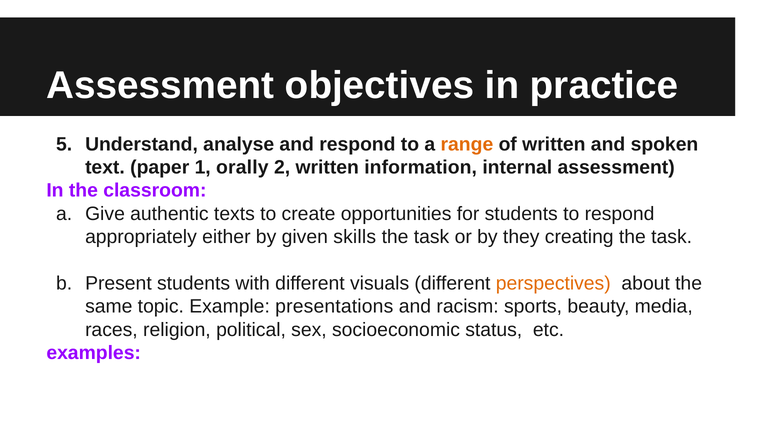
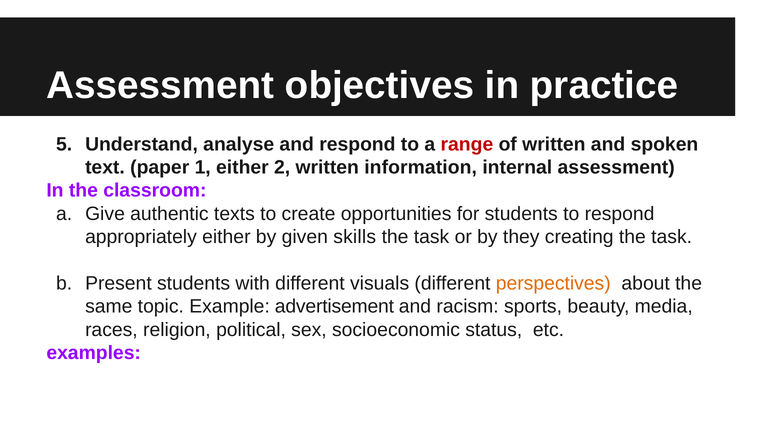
range colour: orange -> red
1 orally: orally -> either
presentations: presentations -> advertisement
